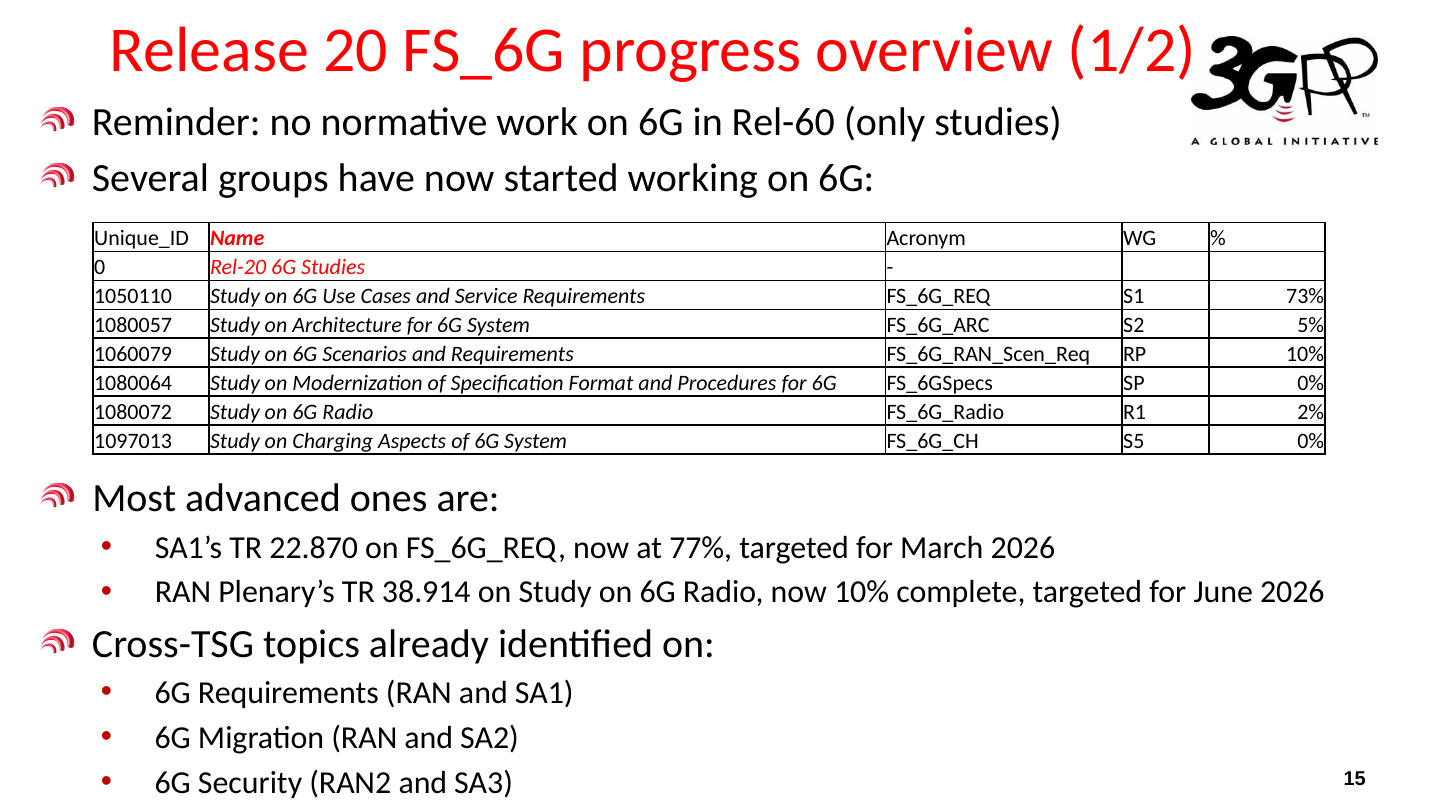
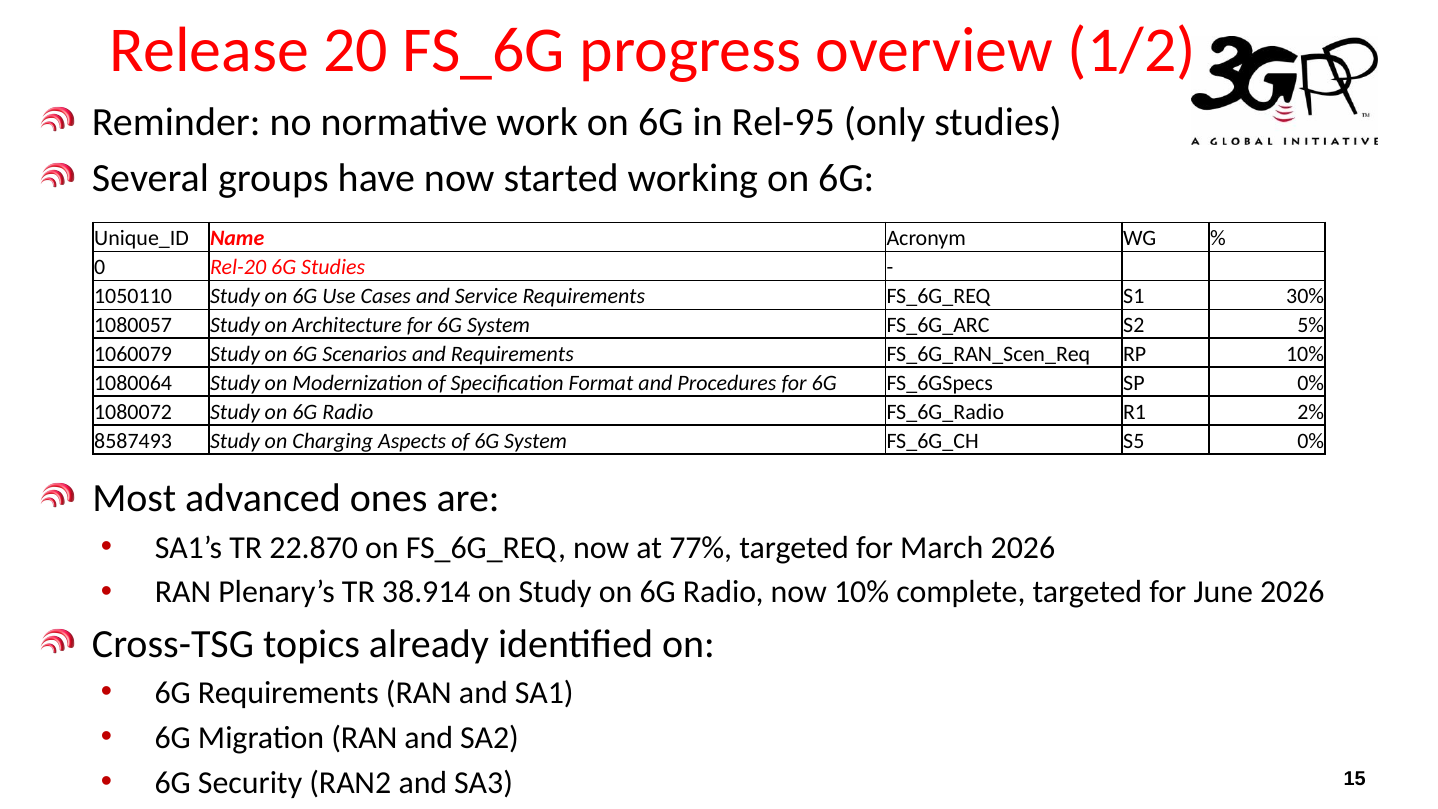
Rel-60: Rel-60 -> Rel-95
73%: 73% -> 30%
1097013: 1097013 -> 8587493
